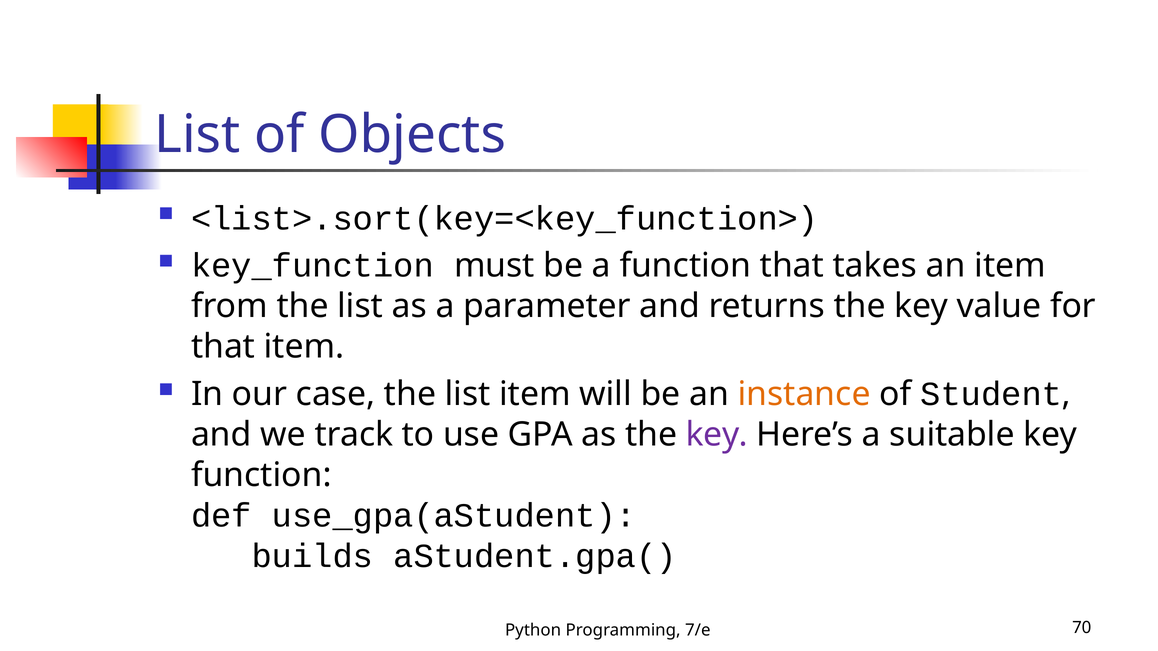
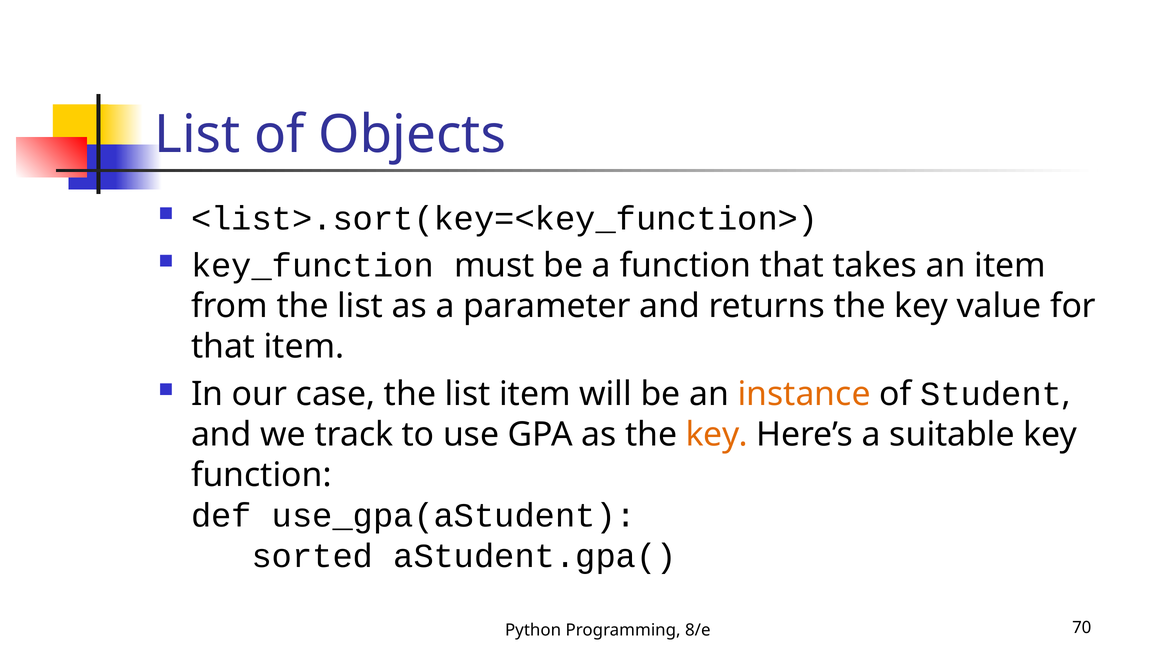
key at (717, 435) colour: purple -> orange
builds: builds -> sorted
7/e: 7/e -> 8/e
